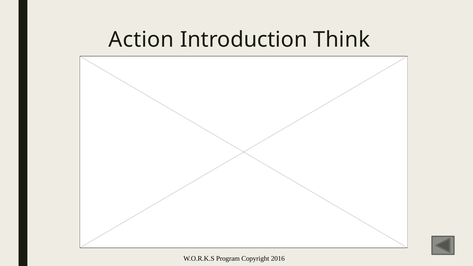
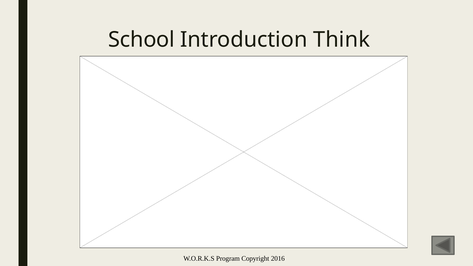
Action: Action -> School
